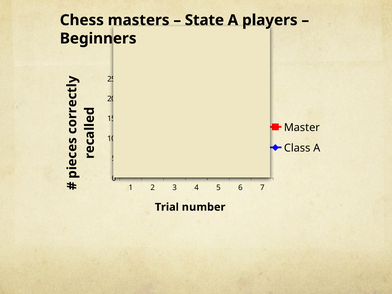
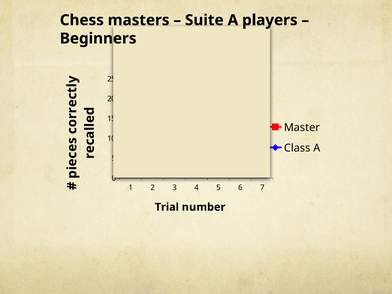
State: State -> Suite
